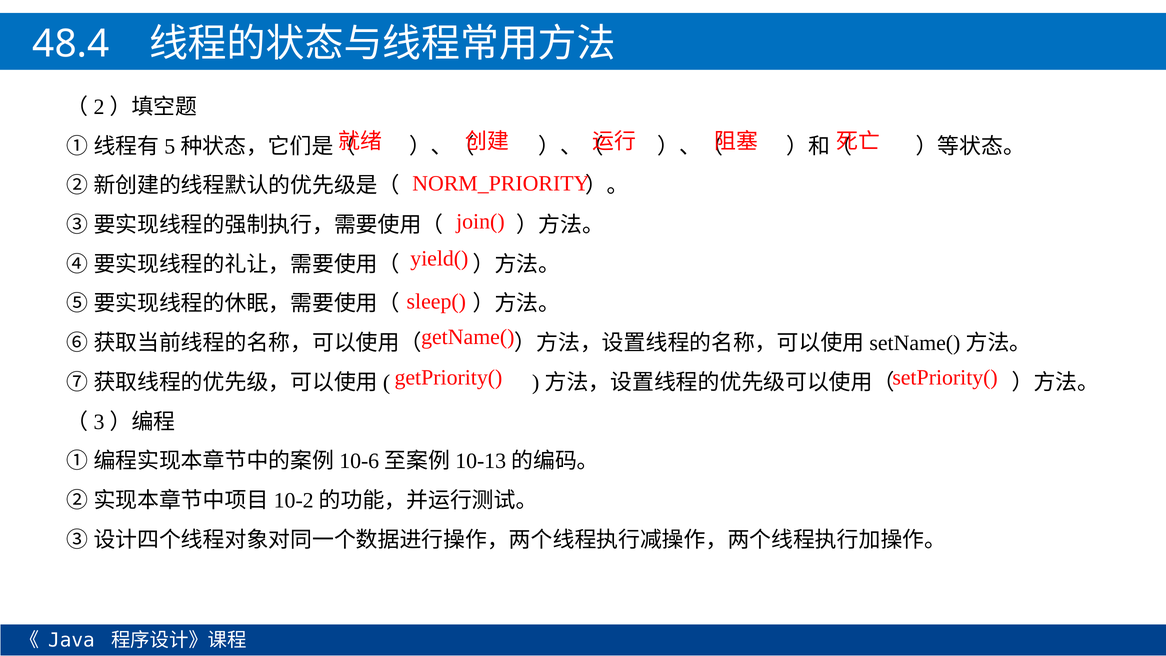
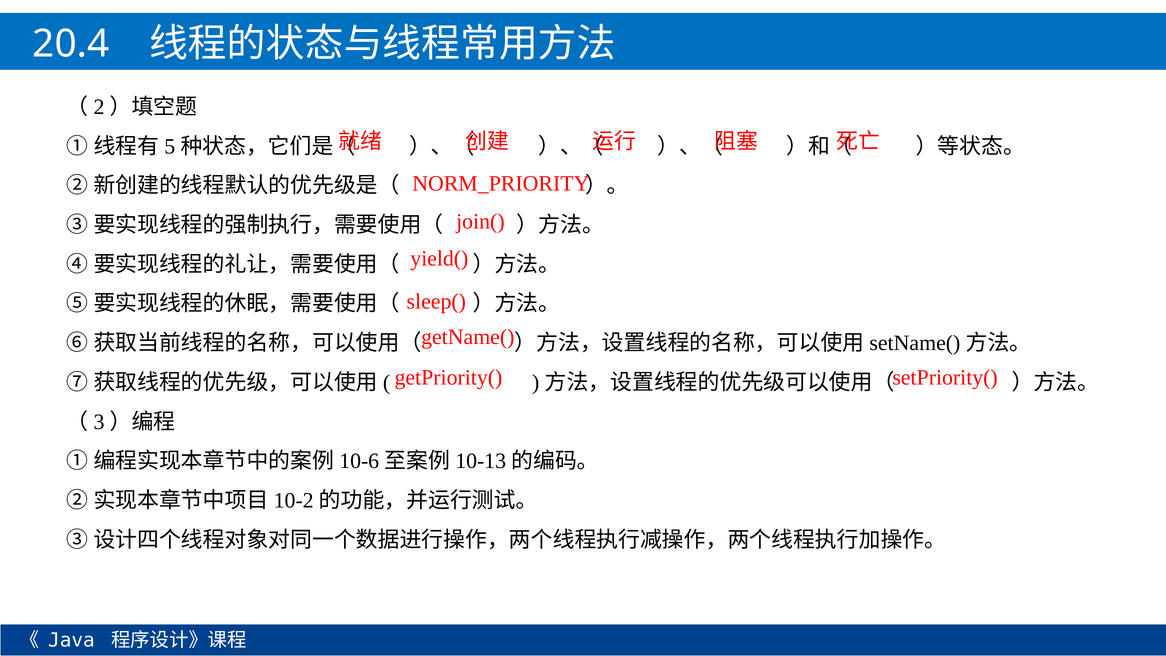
48.4: 48.4 -> 20.4
